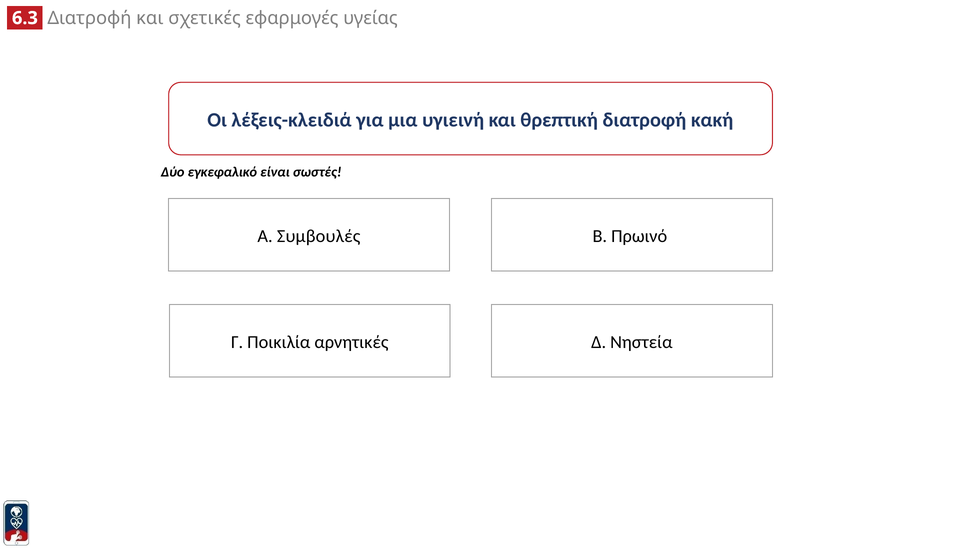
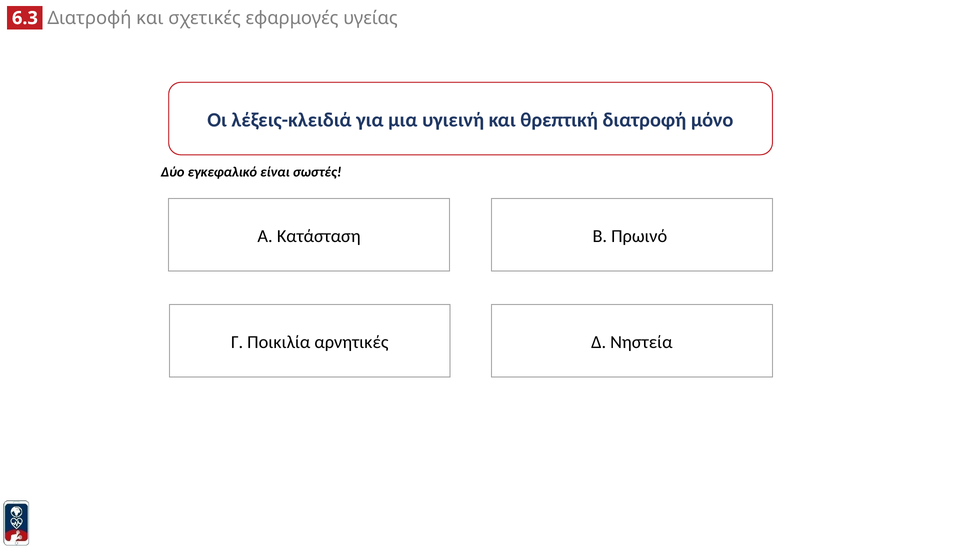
κακή: κακή -> μόνο
Συμβουλές: Συμβουλές -> Κατάσταση
